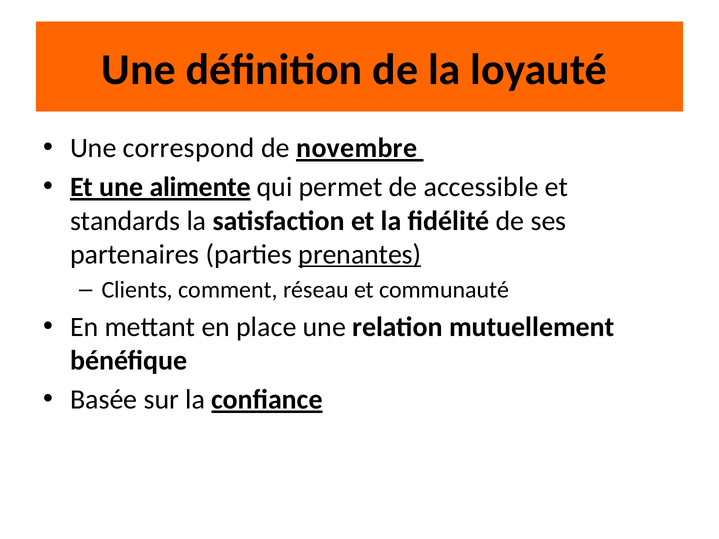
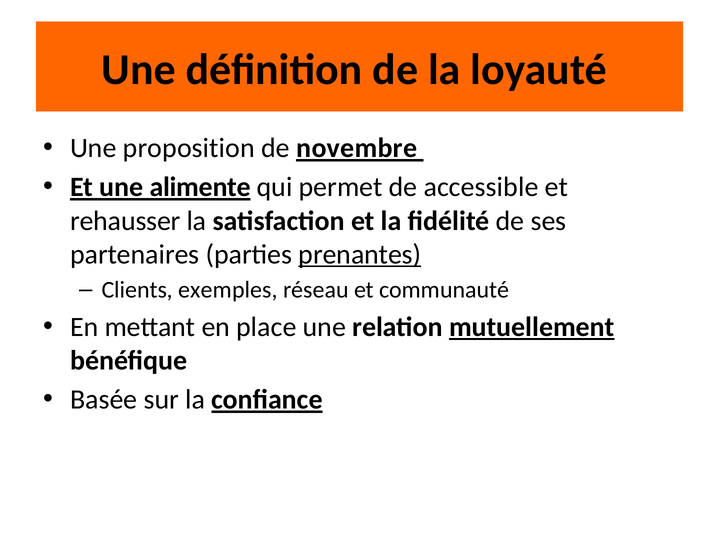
correspond: correspond -> proposition
standards: standards -> rehausser
comment: comment -> exemples
mutuellement underline: none -> present
